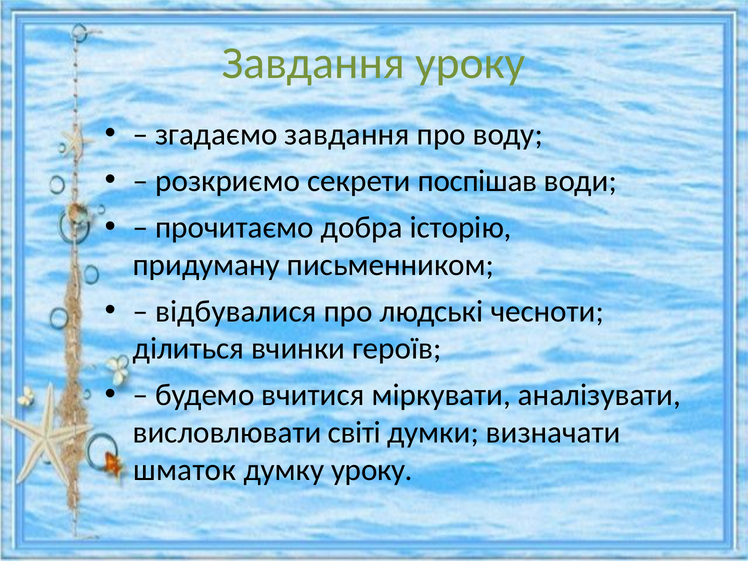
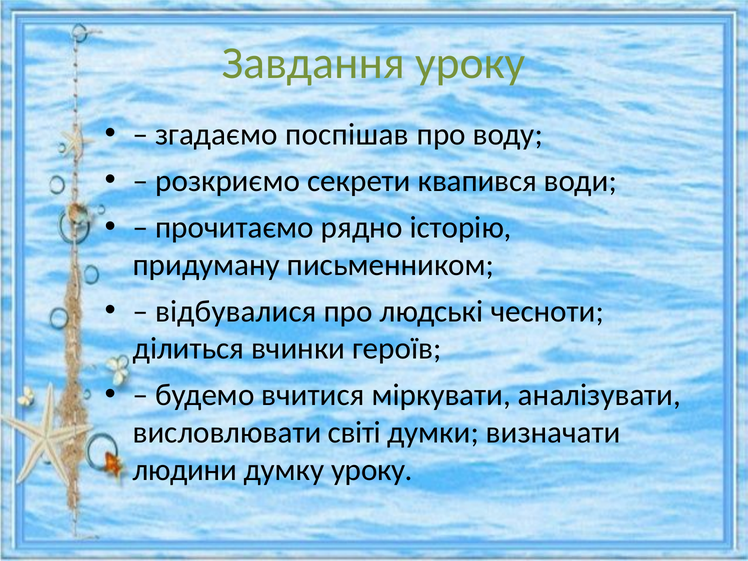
згадаємо завдання: завдання -> поспішав
поспішав: поспішав -> квапився
добра: добра -> рядно
шматок: шматок -> людини
